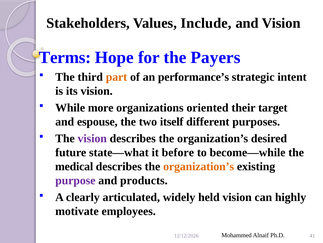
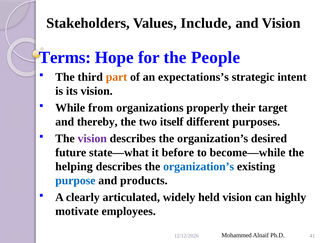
Payers: Payers -> People
performance’s: performance’s -> expectations’s
more: more -> from
oriented: oriented -> properly
espouse: espouse -> thereby
medical: medical -> helping
organization’s at (199, 166) colour: orange -> blue
purpose colour: purple -> blue
